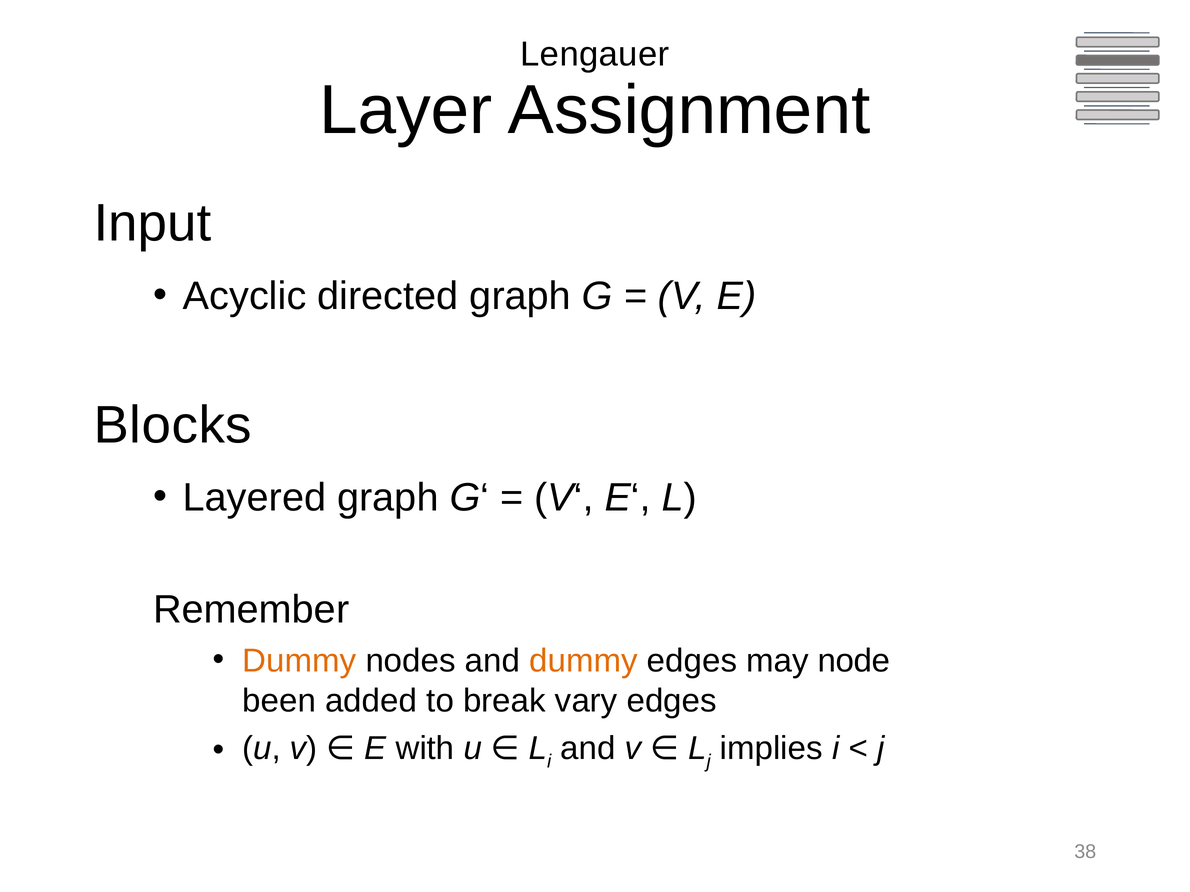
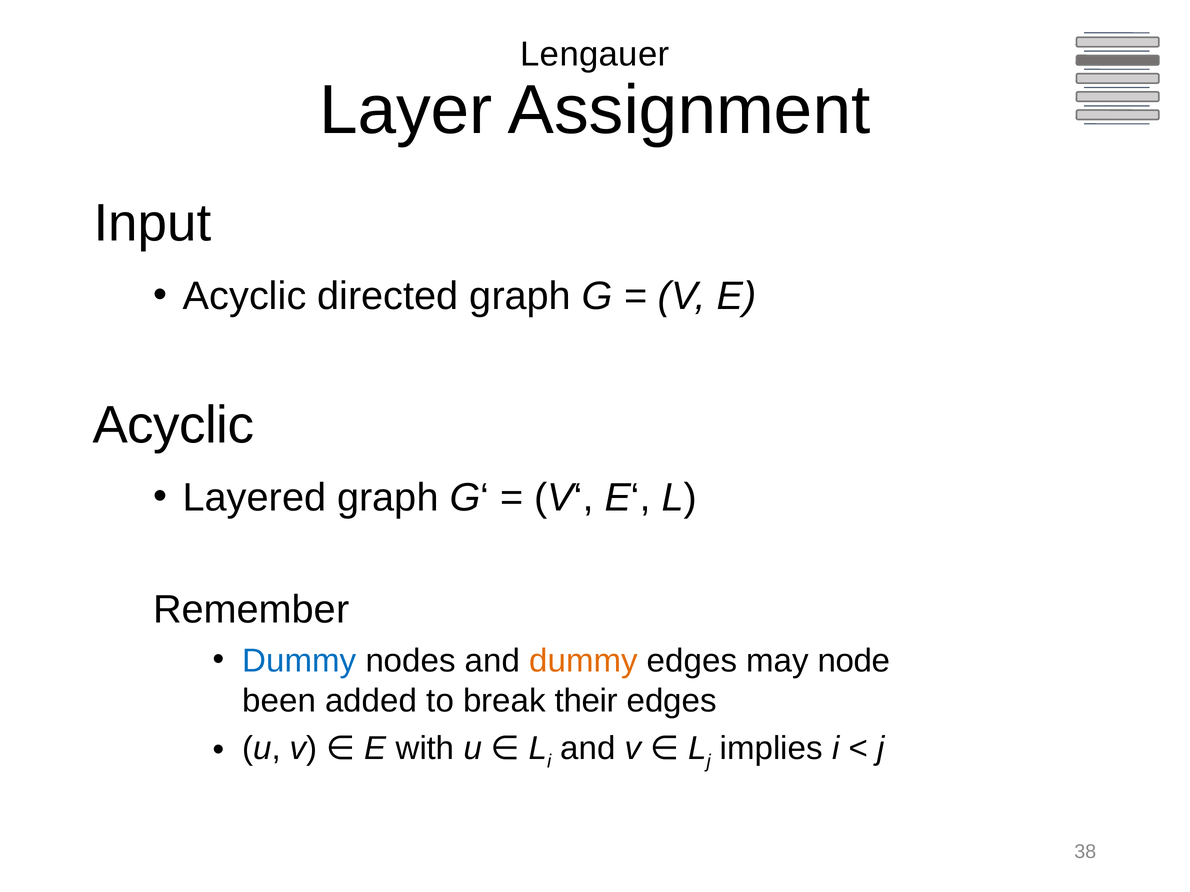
Blocks at (173, 425): Blocks -> Acyclic
Dummy at (299, 661) colour: orange -> blue
vary: vary -> their
